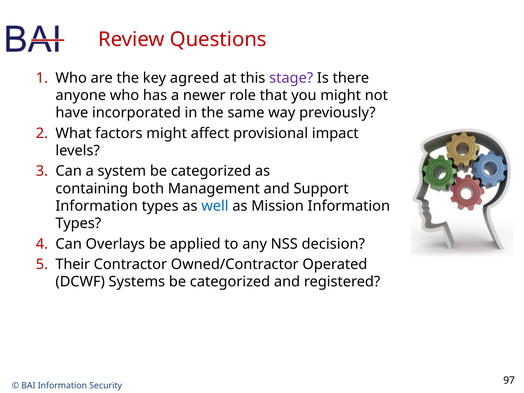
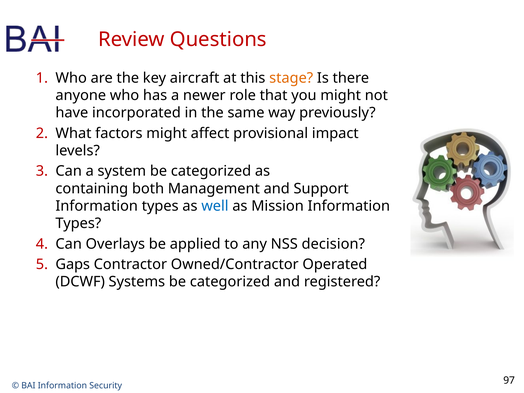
agreed: agreed -> aircraft
stage colour: purple -> orange
Their: Their -> Gaps
